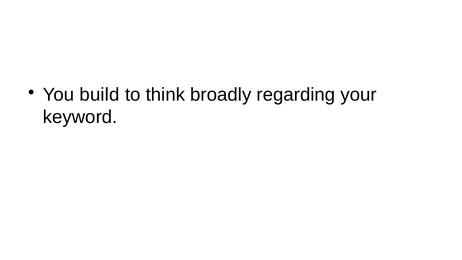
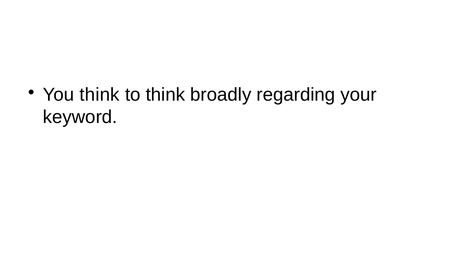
You build: build -> think
